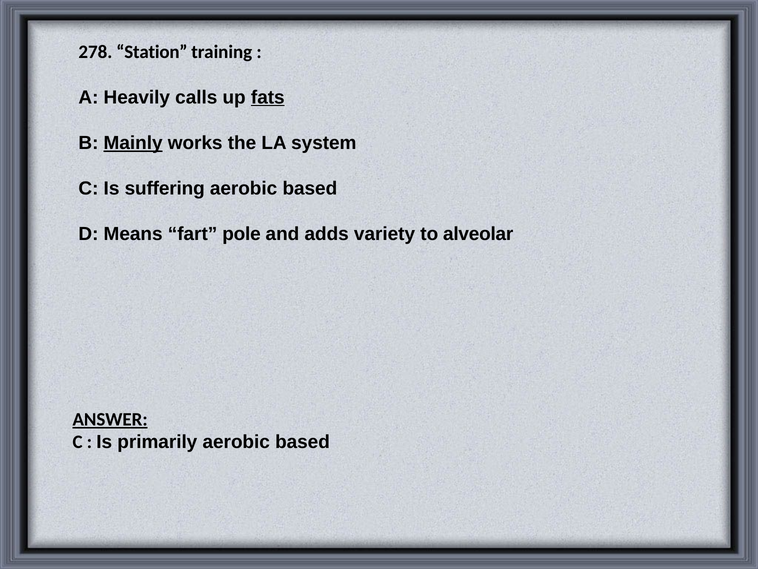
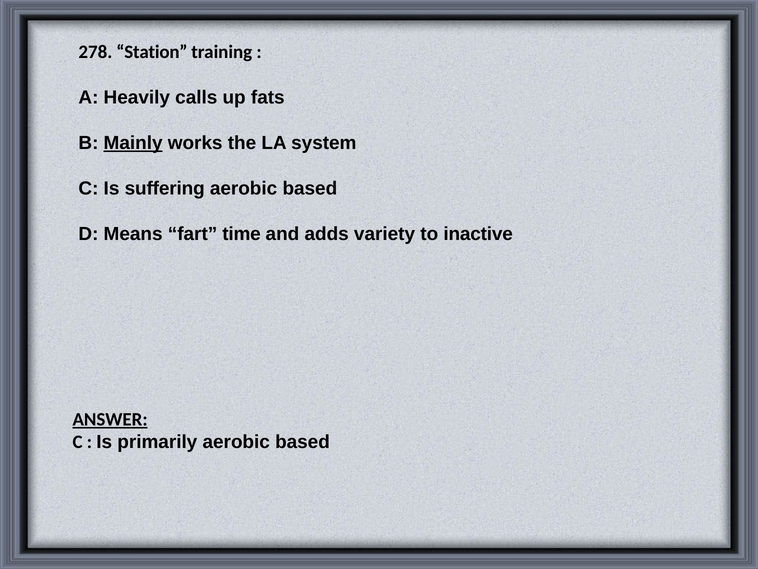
fats underline: present -> none
pole: pole -> time
alveolar: alveolar -> inactive
